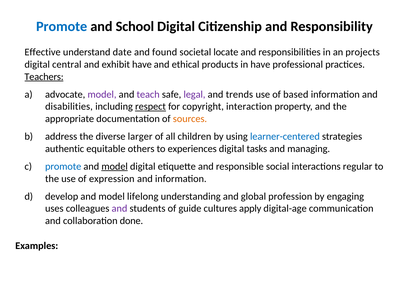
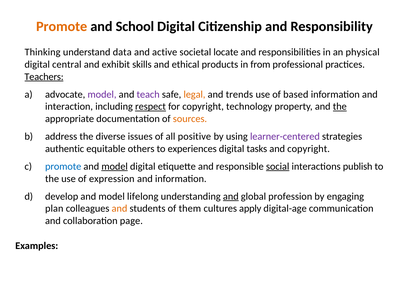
Promote at (62, 27) colour: blue -> orange
Effective: Effective -> Thinking
date: date -> data
found: found -> active
projects: projects -> physical
exhibit have: have -> skills
in have: have -> from
legal colour: purple -> orange
disabilities: disabilities -> interaction
interaction: interaction -> technology
the at (340, 107) underline: none -> present
larger: larger -> issues
children: children -> positive
learner-centered colour: blue -> purple
and managing: managing -> copyright
social underline: none -> present
regular: regular -> publish
and at (231, 197) underline: none -> present
uses: uses -> plan
and at (119, 209) colour: purple -> orange
guide: guide -> them
done: done -> page
